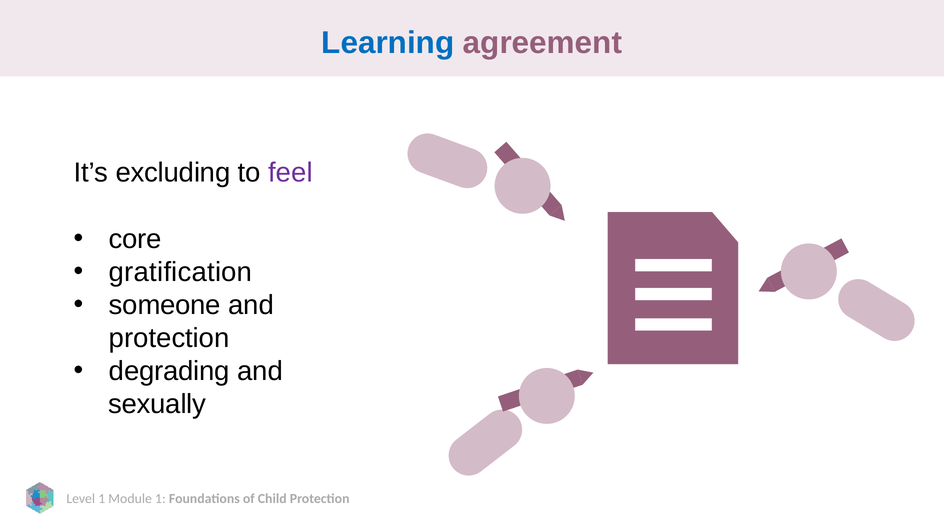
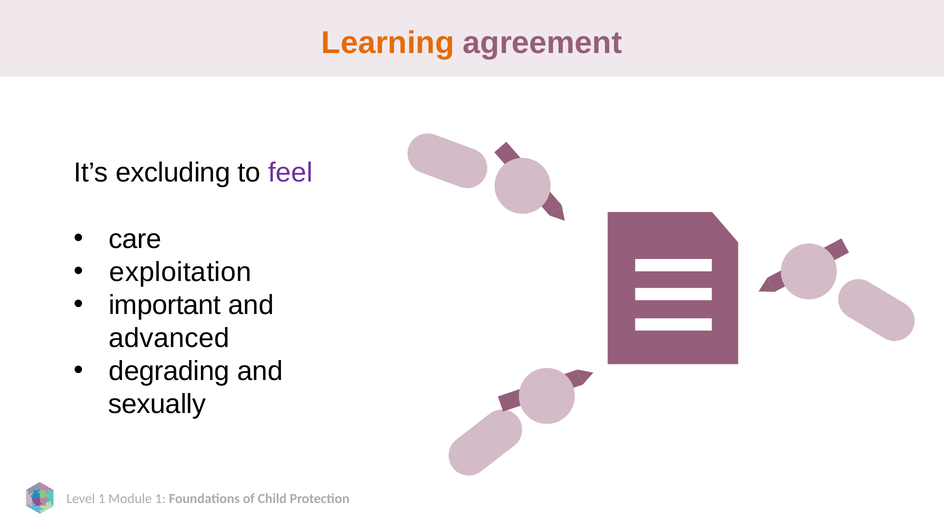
Learning colour: blue -> orange
core: core -> care
gratification: gratification -> exploitation
someone: someone -> important
protection at (169, 338): protection -> advanced
